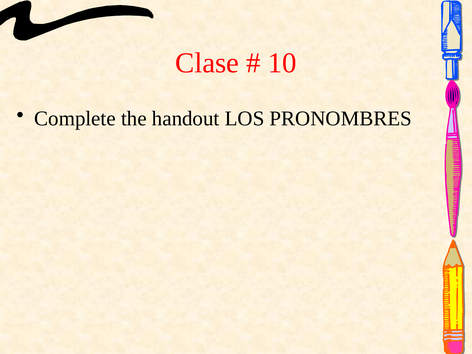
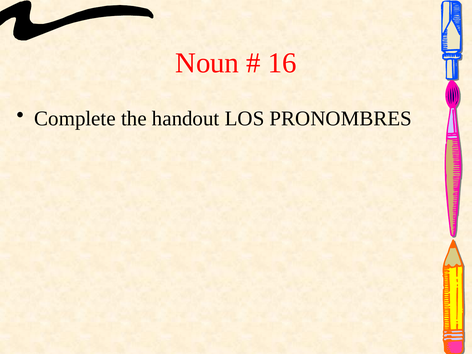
Clase: Clase -> Noun
10: 10 -> 16
